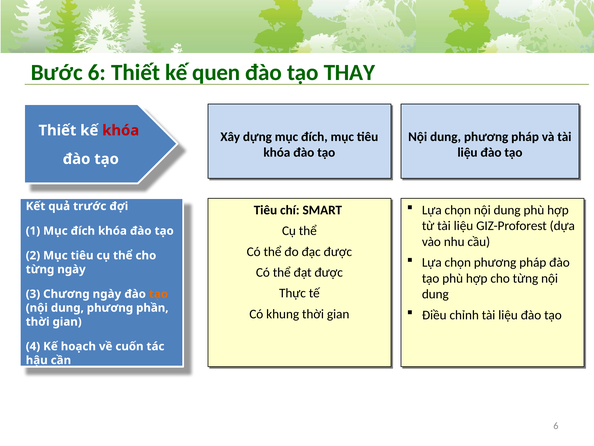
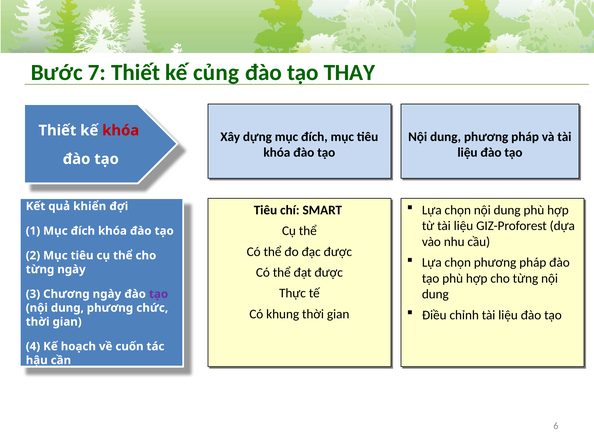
Bước 6: 6 -> 7
quen: quen -> củng
trước: trước -> khiển
tạo at (159, 294) colour: orange -> purple
phần: phần -> chức
